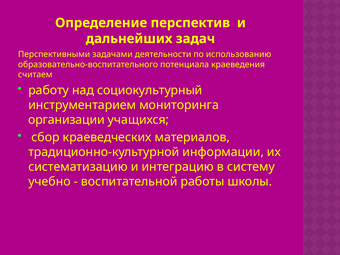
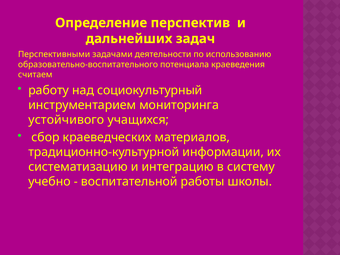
организации: организации -> устойчивого
